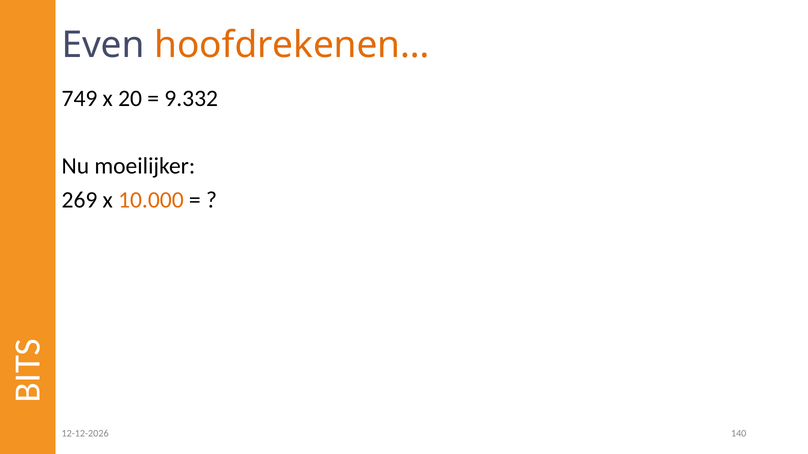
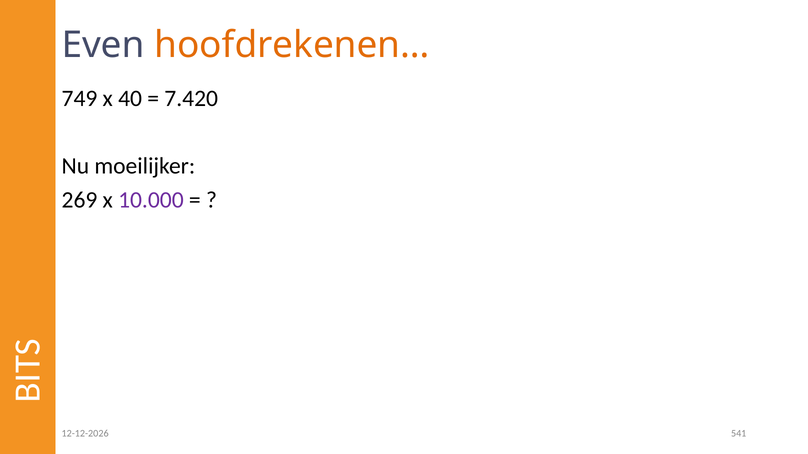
20: 20 -> 40
9.332: 9.332 -> 7.420
10.000 colour: orange -> purple
140: 140 -> 541
